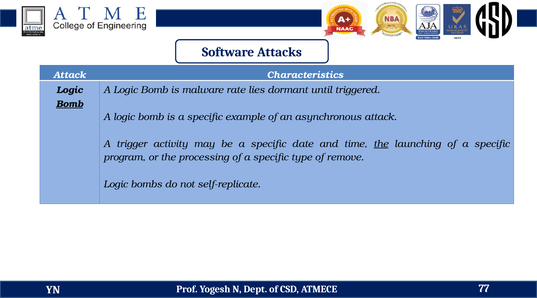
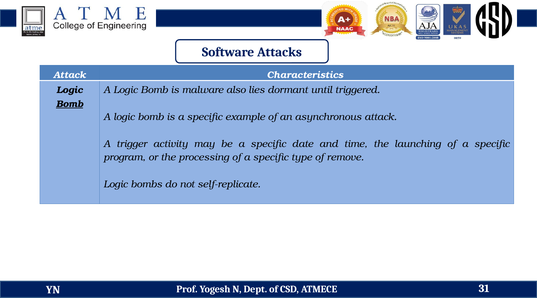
rate: rate -> also
the at (381, 144) underline: present -> none
77: 77 -> 31
